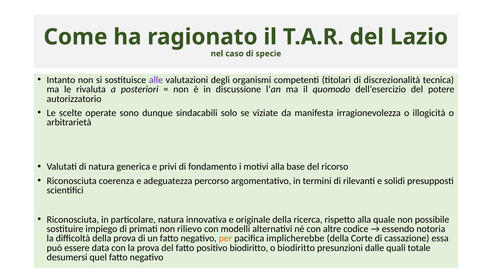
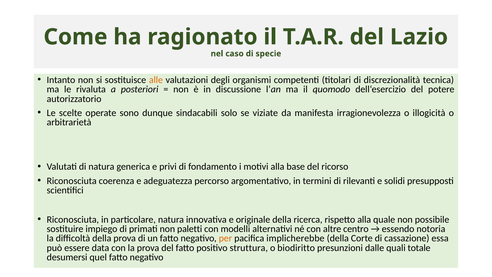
alle colour: purple -> orange
rilievo: rilievo -> paletti
codice: codice -> centro
positivo biodiritto: biodiritto -> struttura
